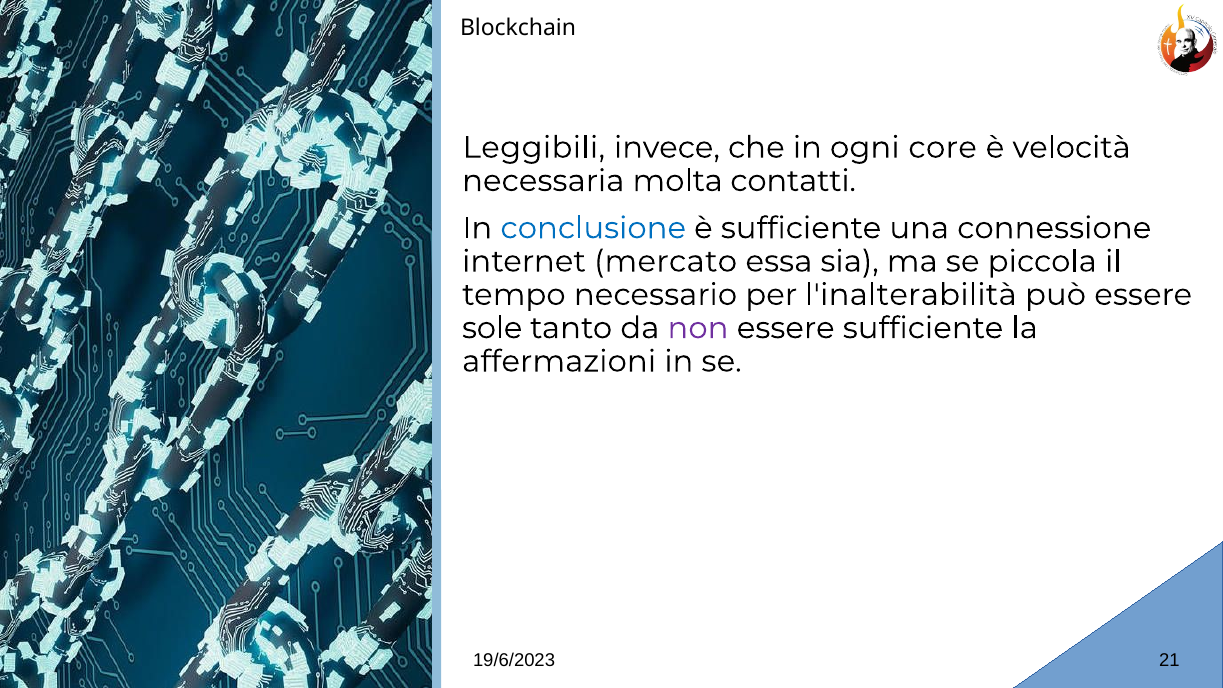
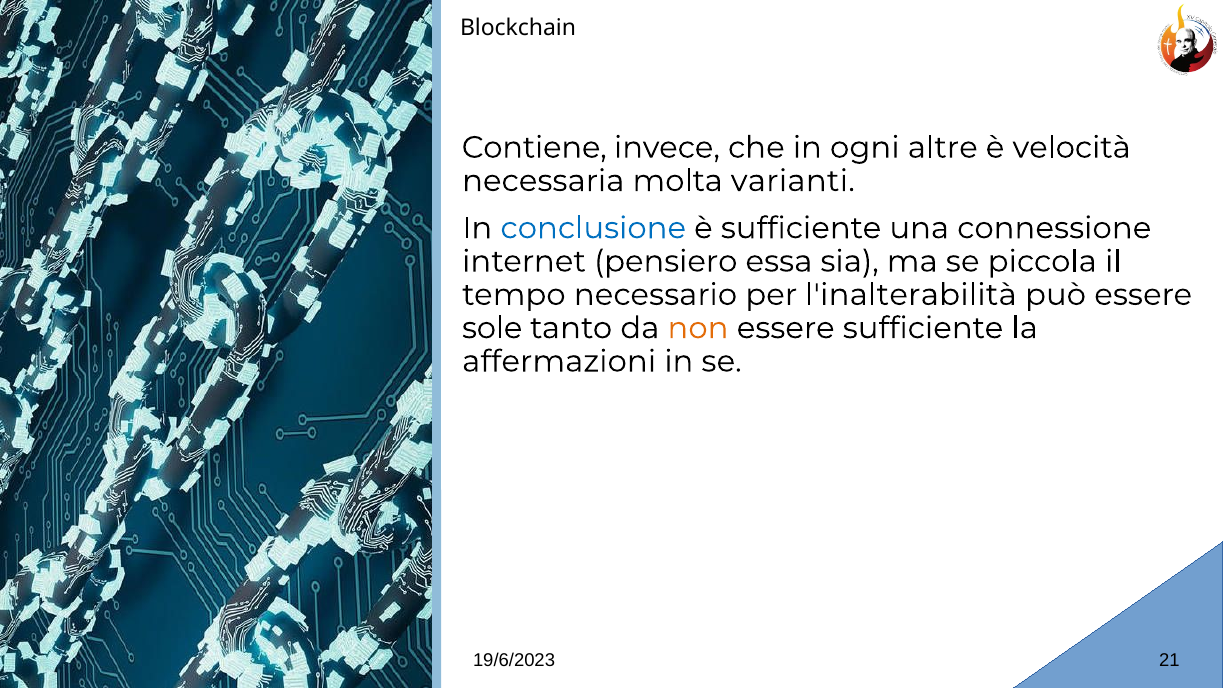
Leggibili: Leggibili -> Contiene
core: core -> altre
contatti: contatti -> varianti
mercato: mercato -> pensiero
non colour: purple -> orange
